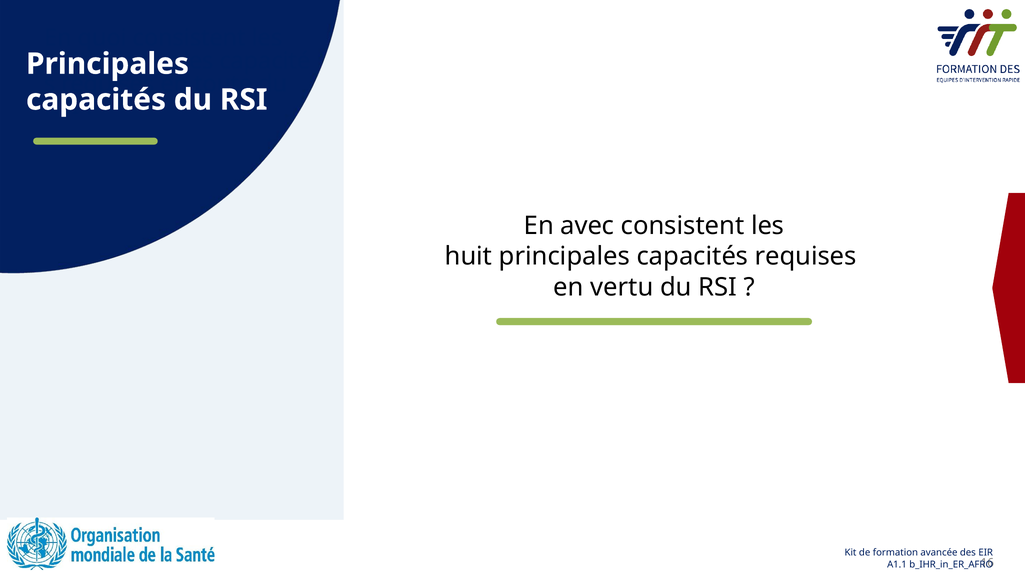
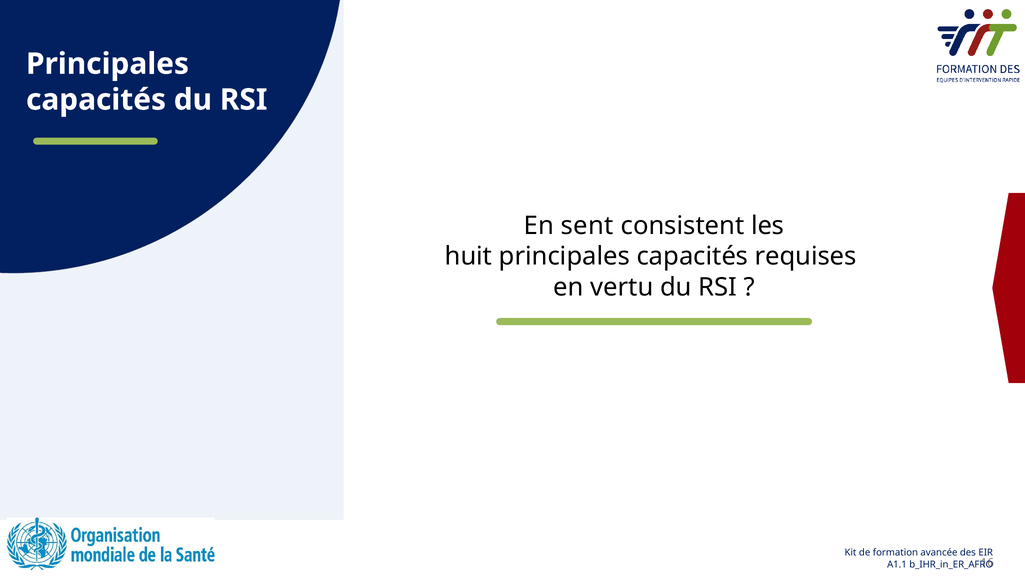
avec: avec -> sent
